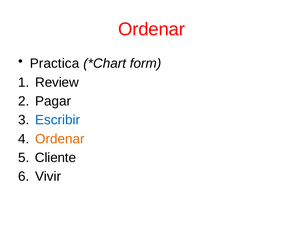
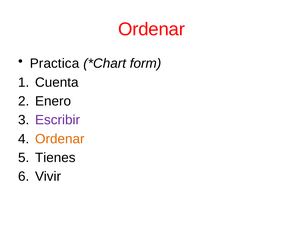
Review: Review -> Cuenta
Pagar: Pagar -> Enero
Escribir colour: blue -> purple
Cliente: Cliente -> Tienes
